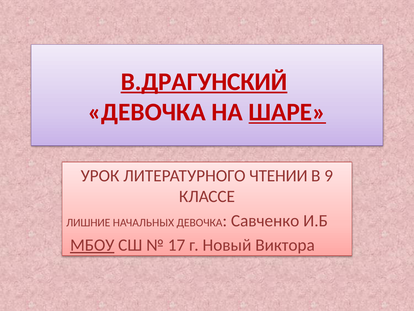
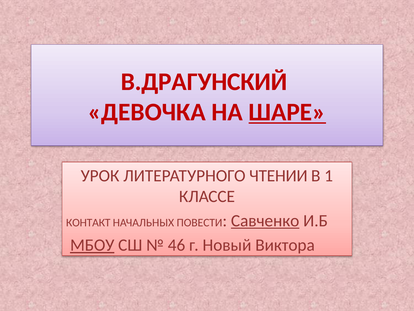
В.ДРАГУНСКИЙ underline: present -> none
9: 9 -> 1
ЛИШНИЕ: ЛИШНИЕ -> КОНТАКТ
НАЧАЛЬНЫХ ДЕВОЧКА: ДЕВОЧКА -> ПОВЕСТИ
Савченко underline: none -> present
17: 17 -> 46
